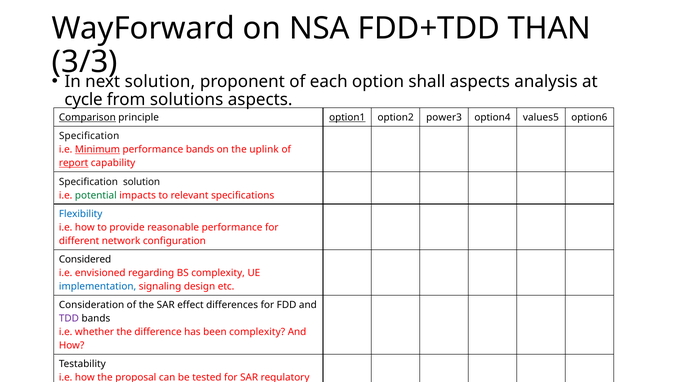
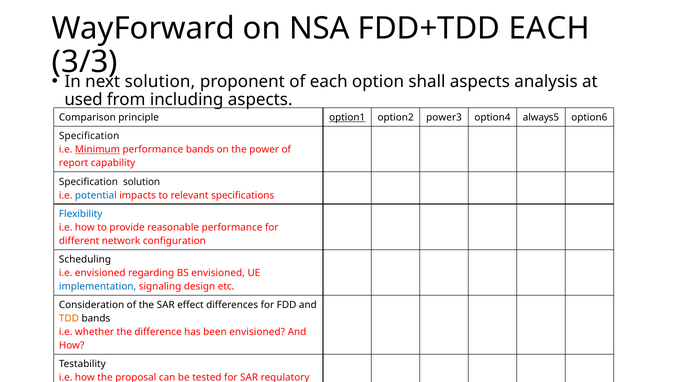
FDD+TDD THAN: THAN -> EACH
cycle: cycle -> used
solutions: solutions -> including
Comparison underline: present -> none
values5: values5 -> always5
uplink: uplink -> power
report underline: present -> none
potential colour: green -> blue
Considered: Considered -> Scheduling
BS complexity: complexity -> envisioned
TDD colour: purple -> orange
been complexity: complexity -> envisioned
